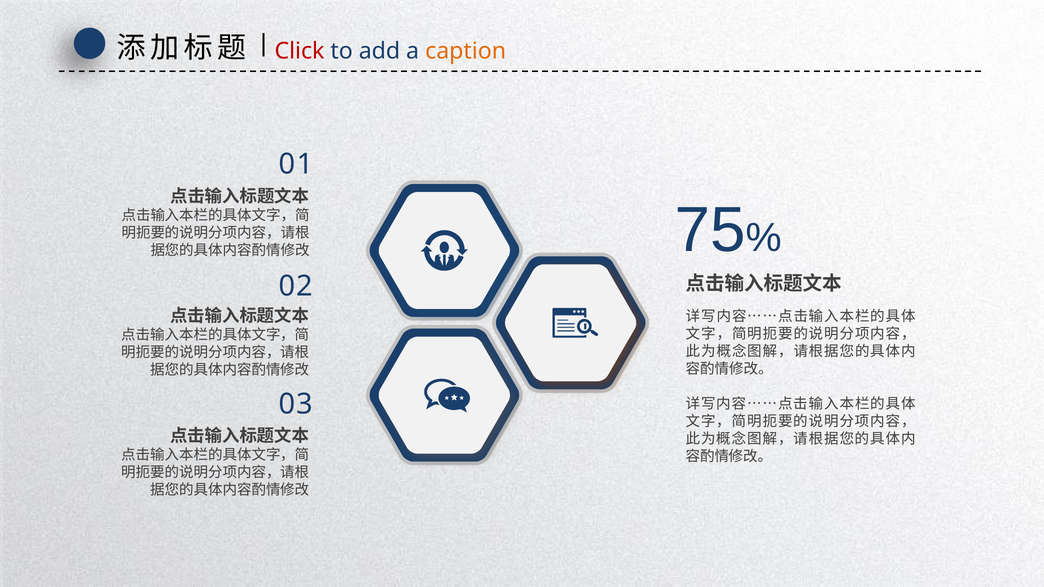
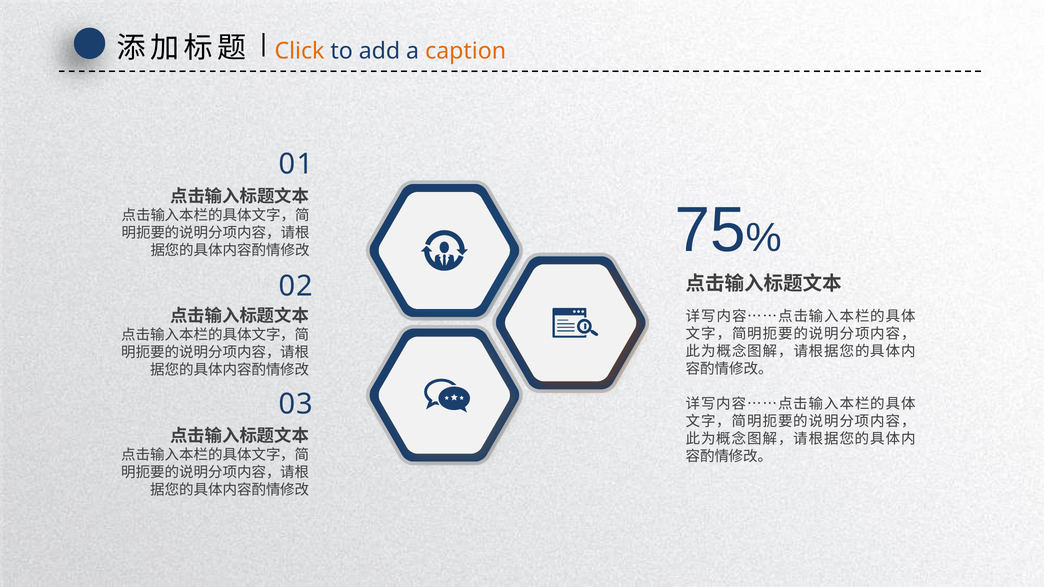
Click colour: red -> orange
